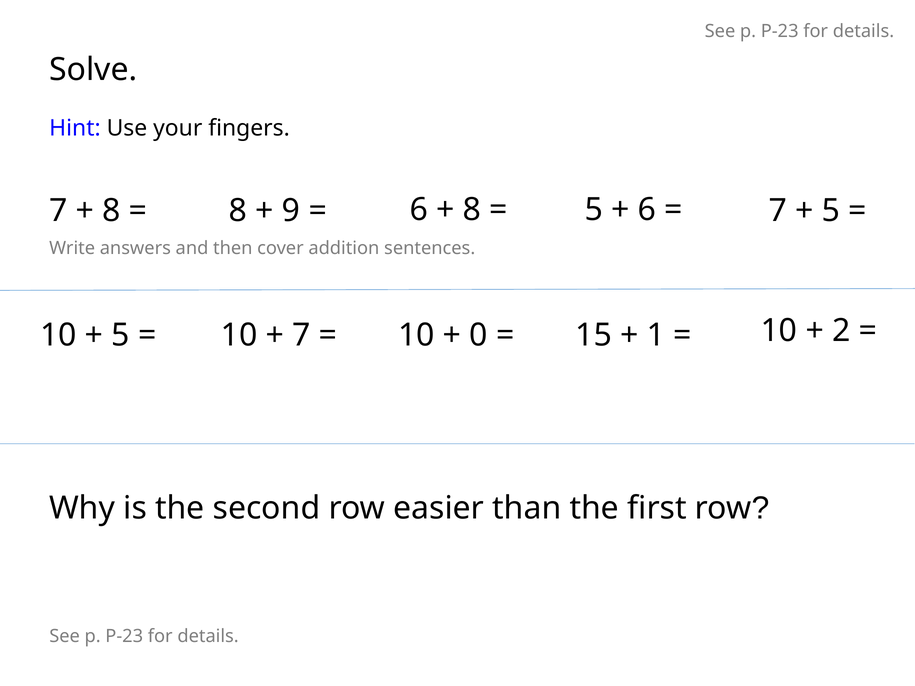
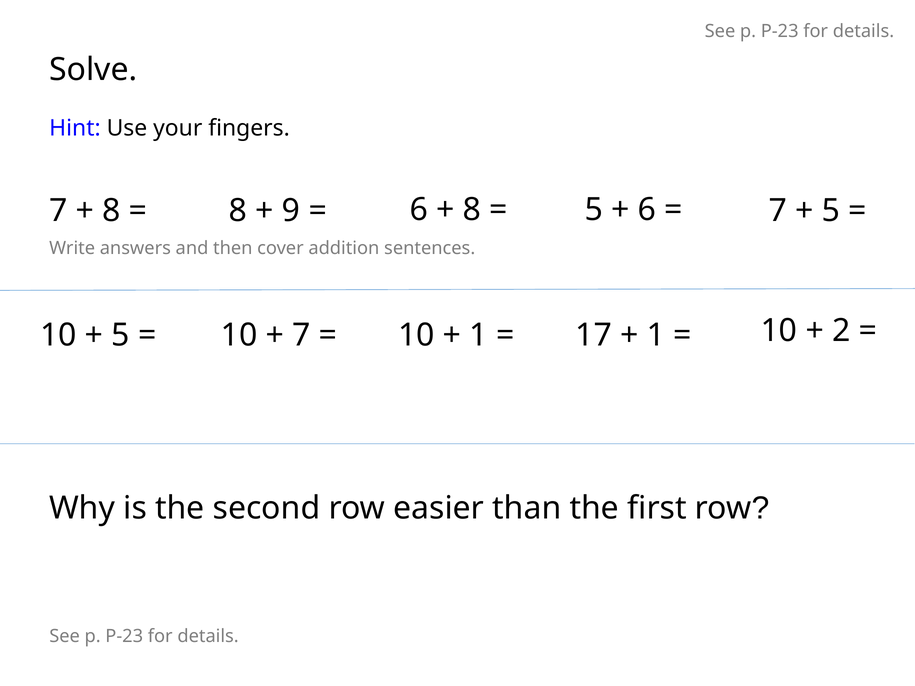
0 at (479, 335): 0 -> 1
15: 15 -> 17
